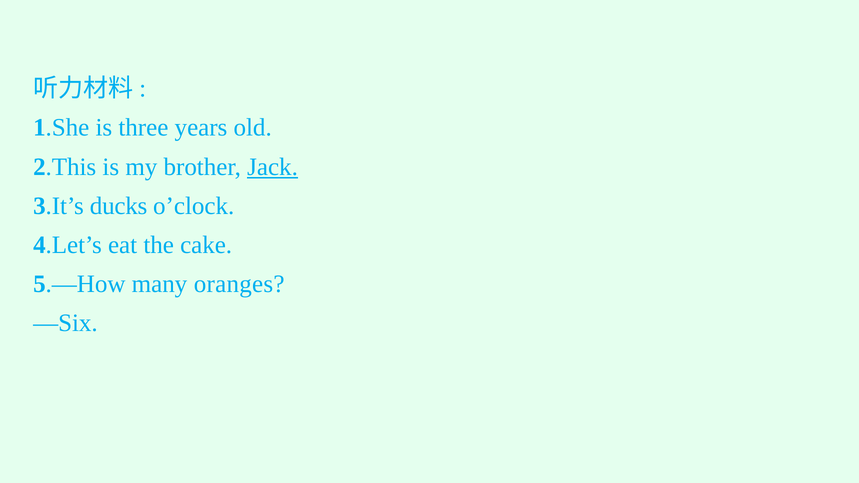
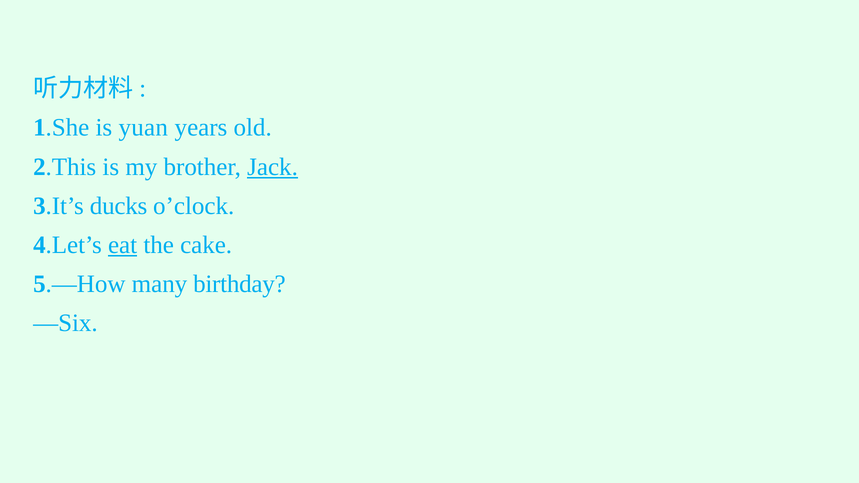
three: three -> yuan
eat underline: none -> present
oranges: oranges -> birthday
